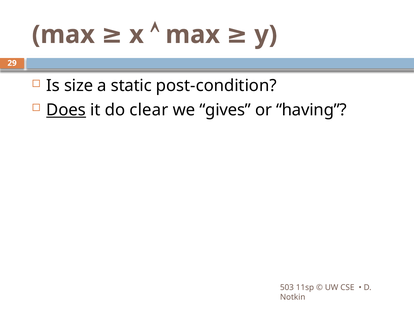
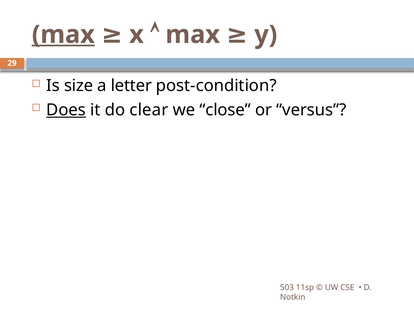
max at (63, 35) underline: none -> present
static: static -> letter
gives: gives -> close
having: having -> versus
